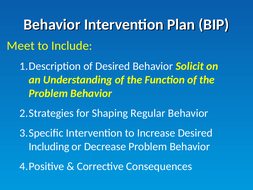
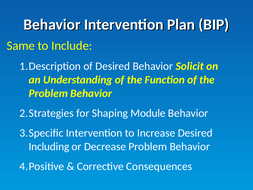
Meet: Meet -> Same
Regular: Regular -> Module
